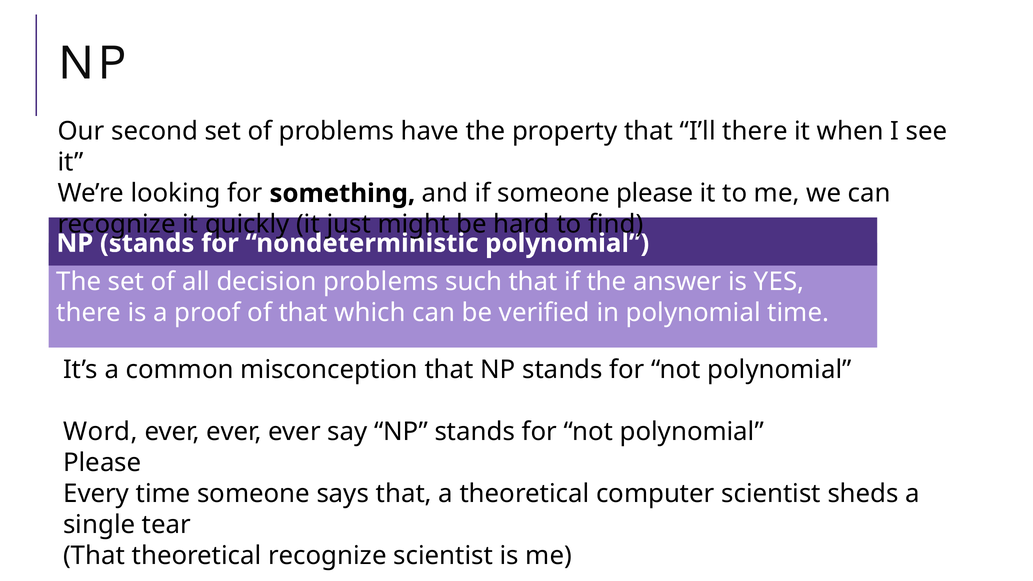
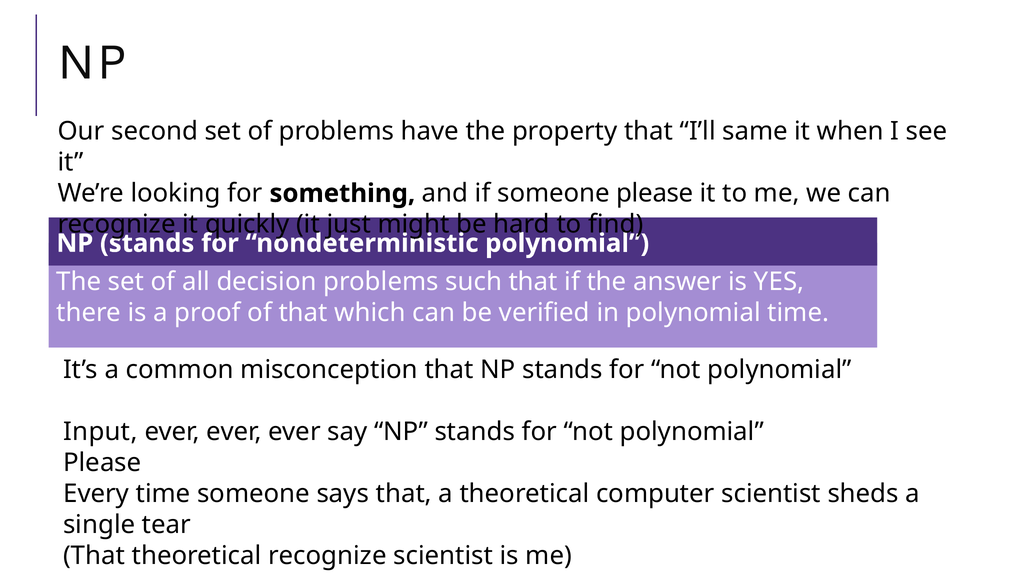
I’ll there: there -> same
Word: Word -> Input
